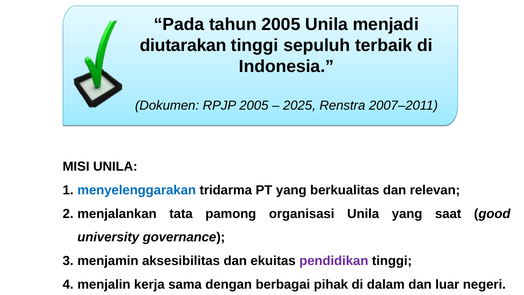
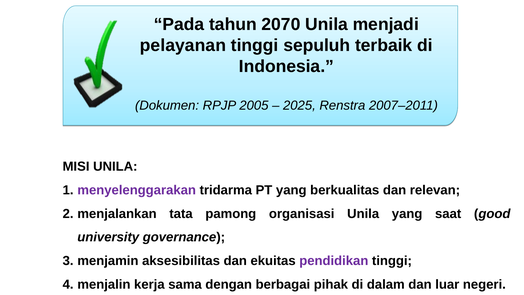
tahun 2005: 2005 -> 2070
diutarakan: diutarakan -> pelayanan
menyelenggarakan colour: blue -> purple
